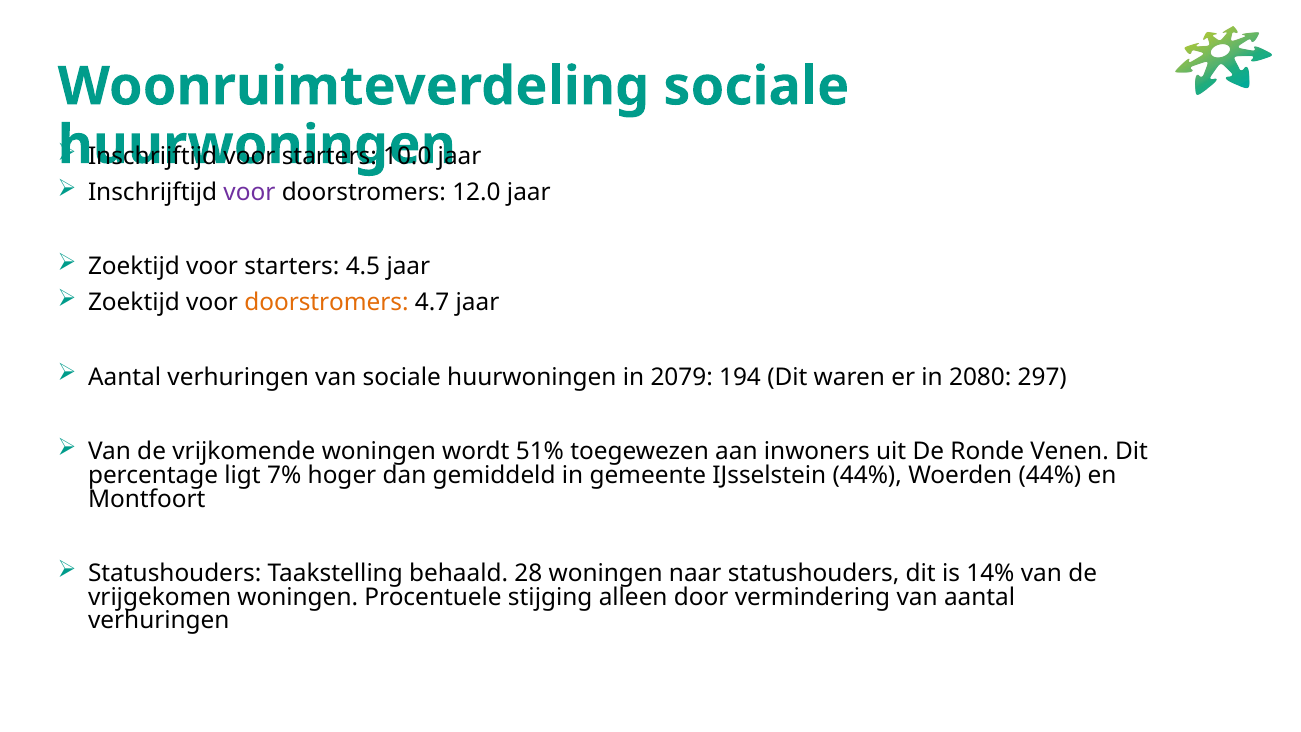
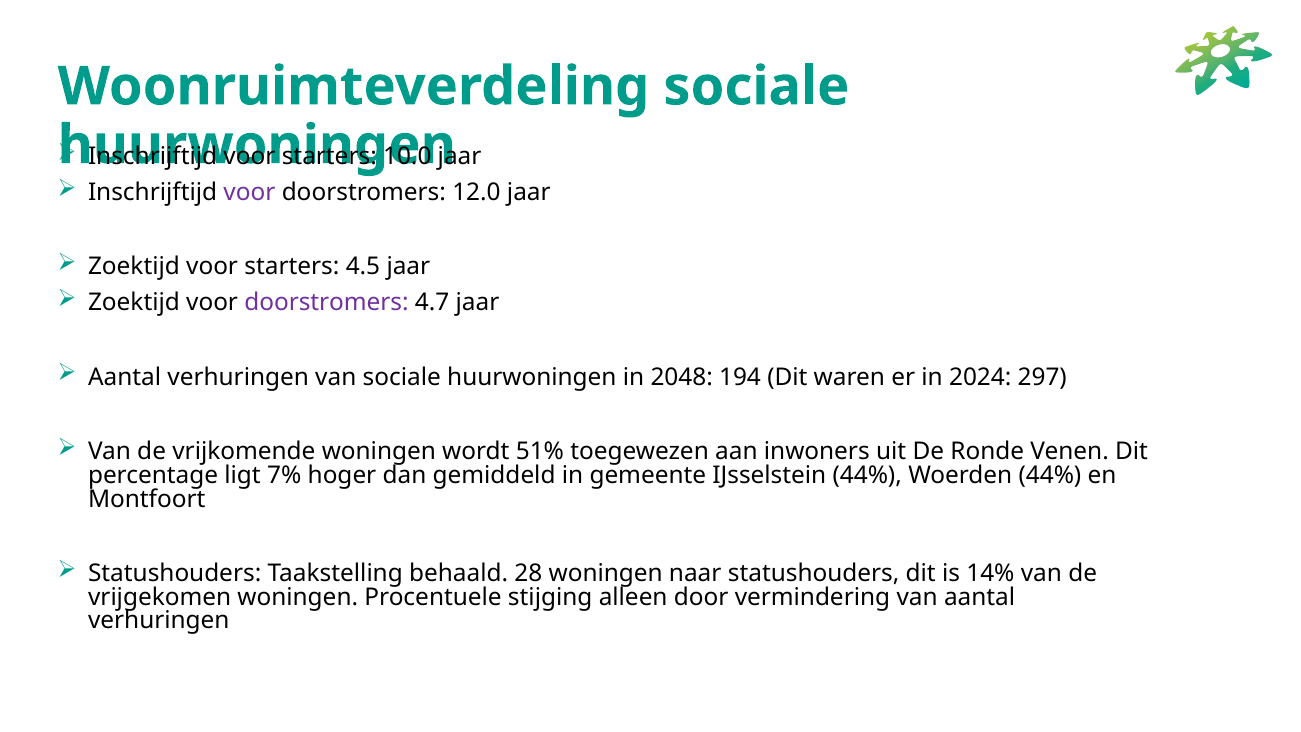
doorstromers at (326, 303) colour: orange -> purple
2079: 2079 -> 2048
2080: 2080 -> 2024
